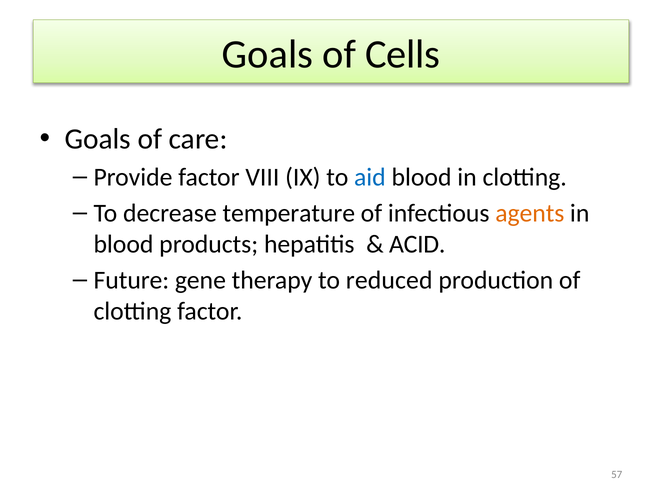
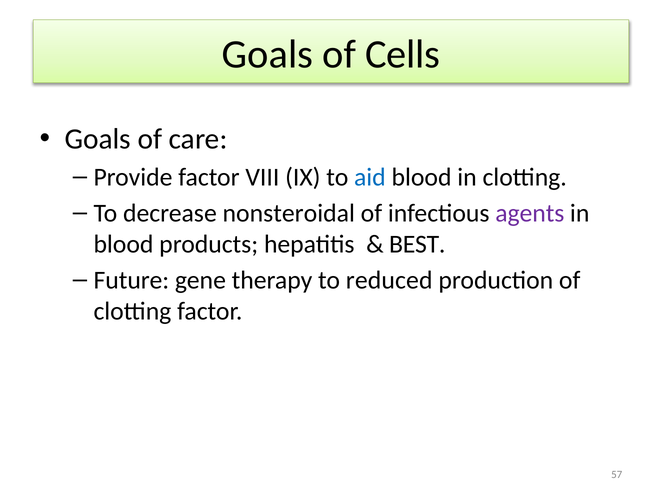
temperature: temperature -> nonsteroidal
agents colour: orange -> purple
ACID: ACID -> BEST
